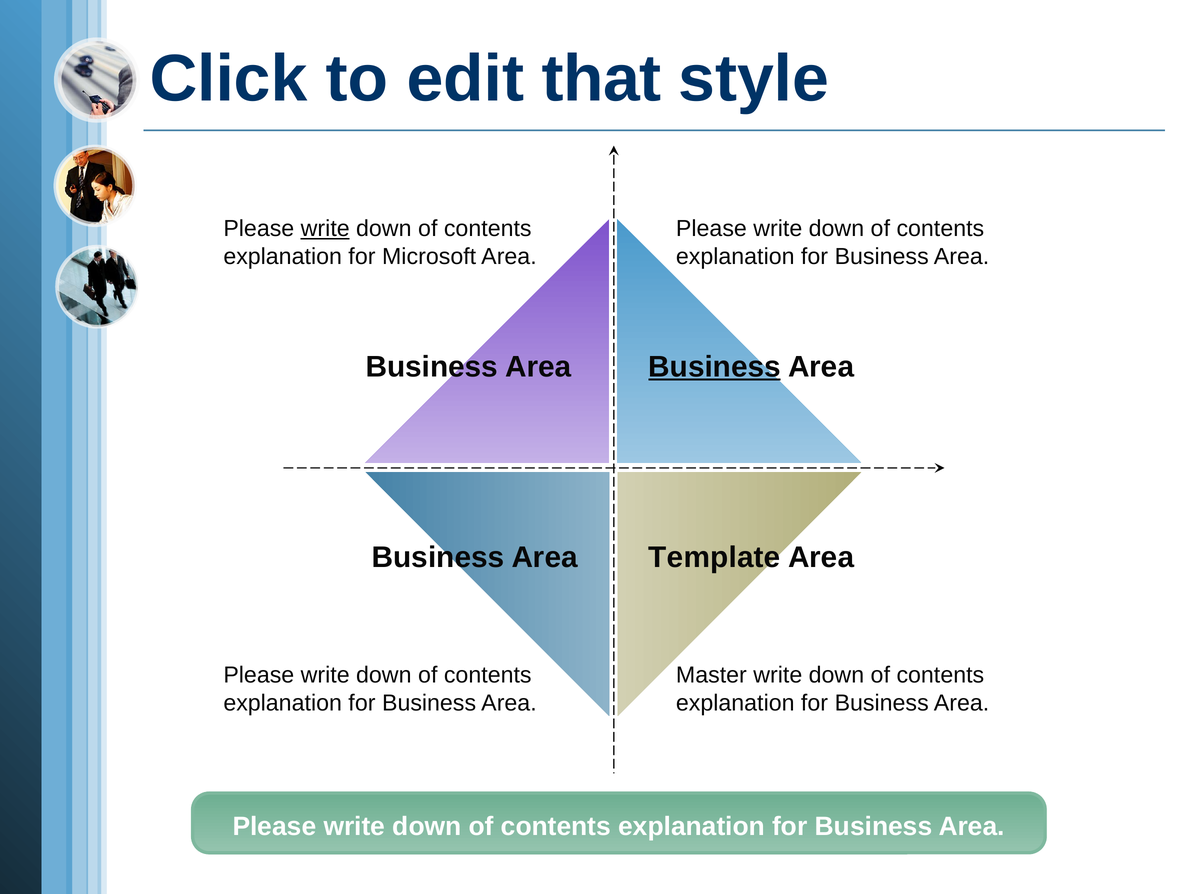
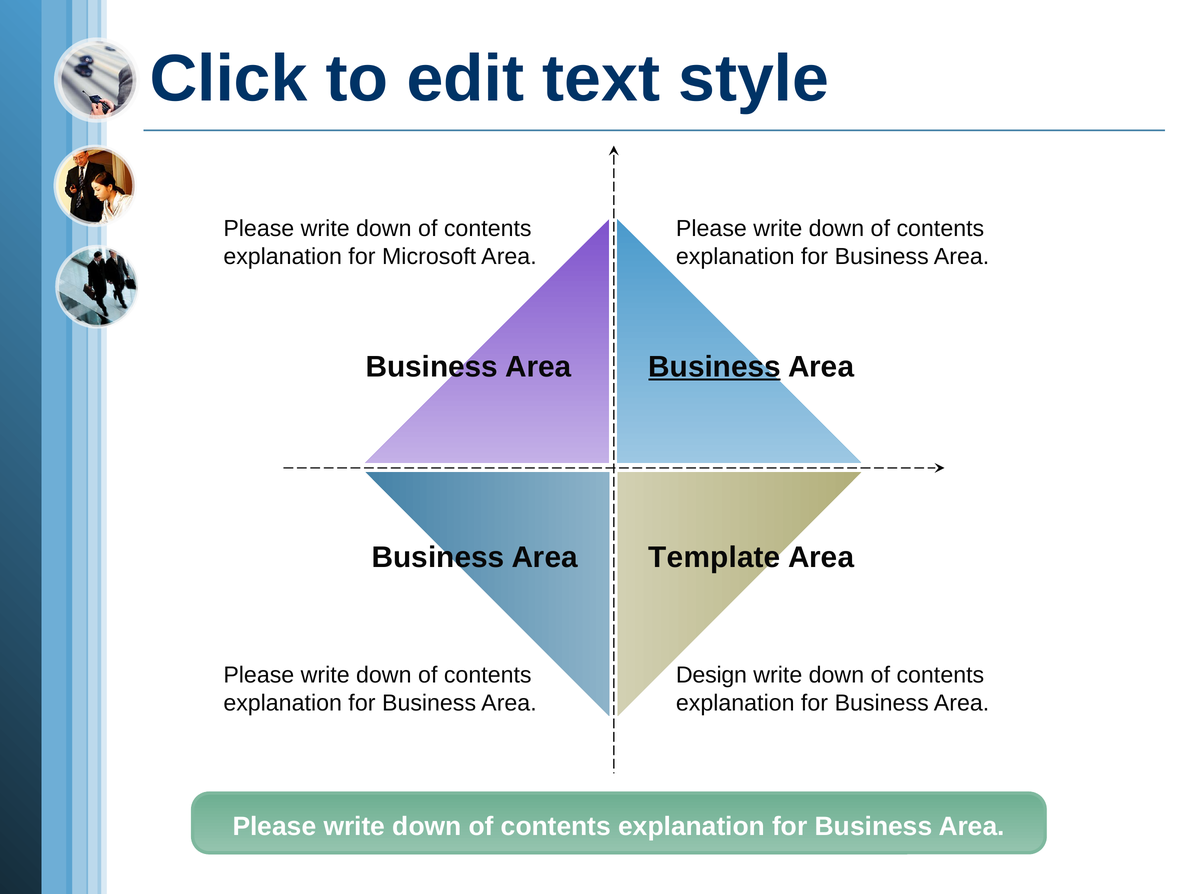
that: that -> text
write at (325, 229) underline: present -> none
Master: Master -> Design
